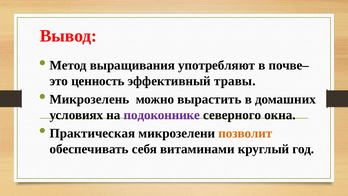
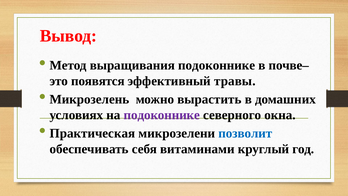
выращивания употребляют: употребляют -> подоконнике
ценность: ценность -> появятся
позволит colour: orange -> blue
